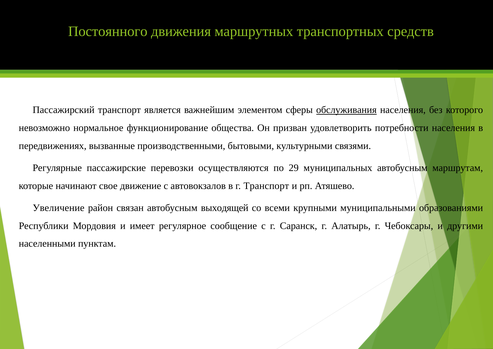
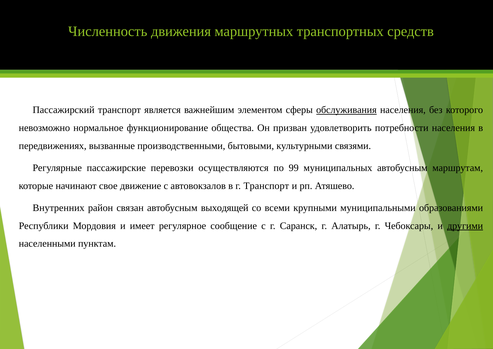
Постоянного: Постоянного -> Численность
29: 29 -> 99
Увеличение: Увеличение -> Внутренних
другими underline: none -> present
